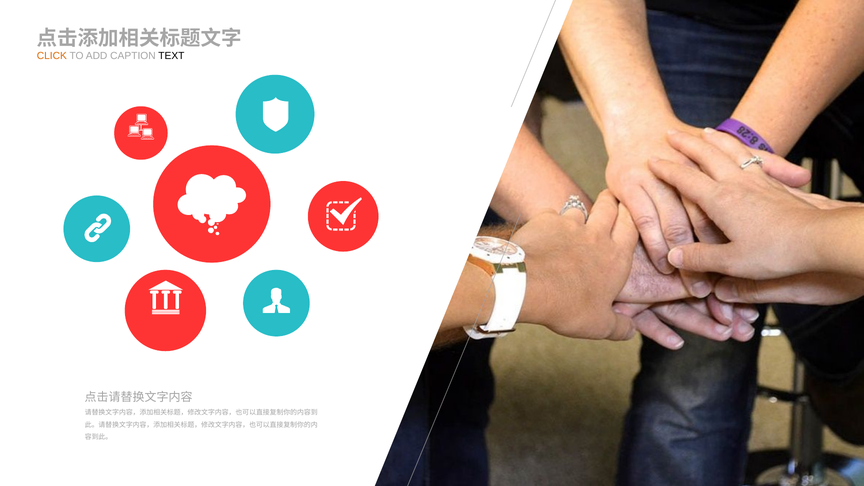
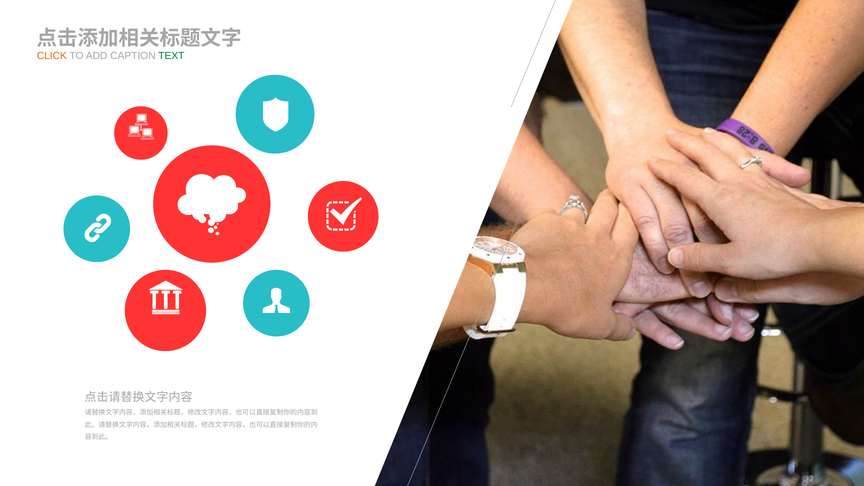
TEXT colour: black -> green
